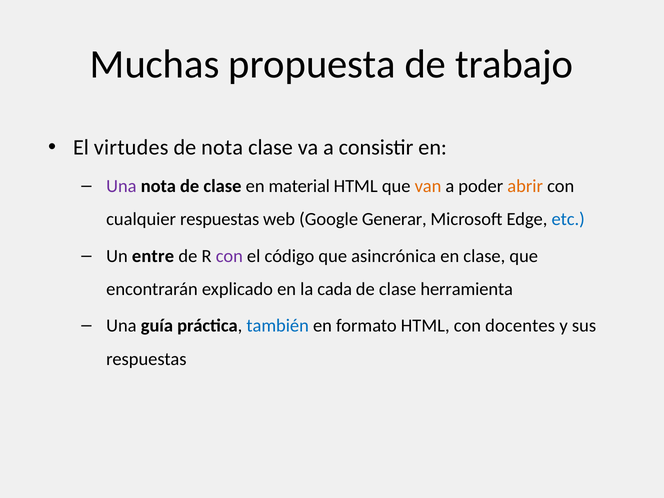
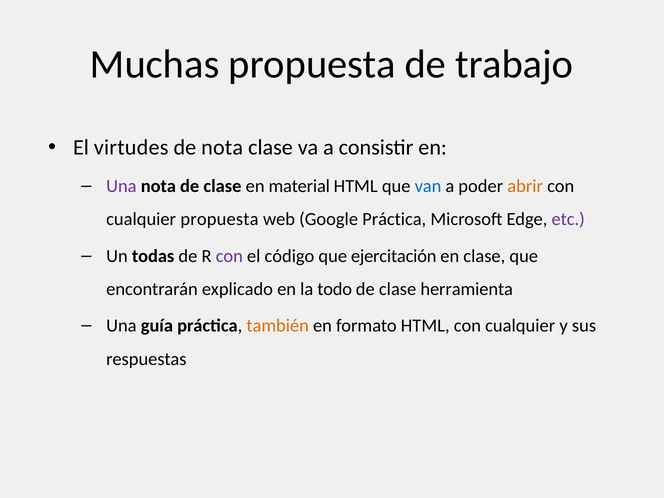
van colour: orange -> blue
cualquier respuestas: respuestas -> propuesta
Google Generar: Generar -> Práctica
etc colour: blue -> purple
entre: entre -> todas
asincrónica: asincrónica -> ejercitación
cada: cada -> todo
también colour: blue -> orange
HTML con docentes: docentes -> cualquier
